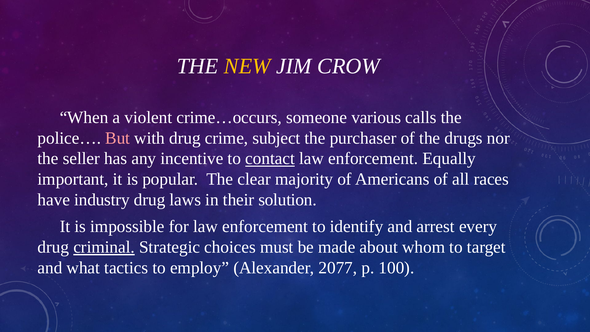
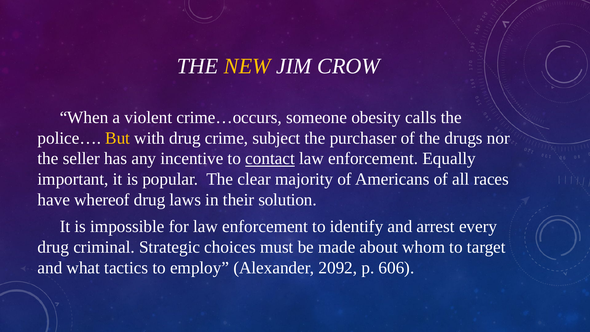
various: various -> obesity
But colour: pink -> yellow
industry: industry -> whereof
criminal underline: present -> none
2077: 2077 -> 2092
100: 100 -> 606
